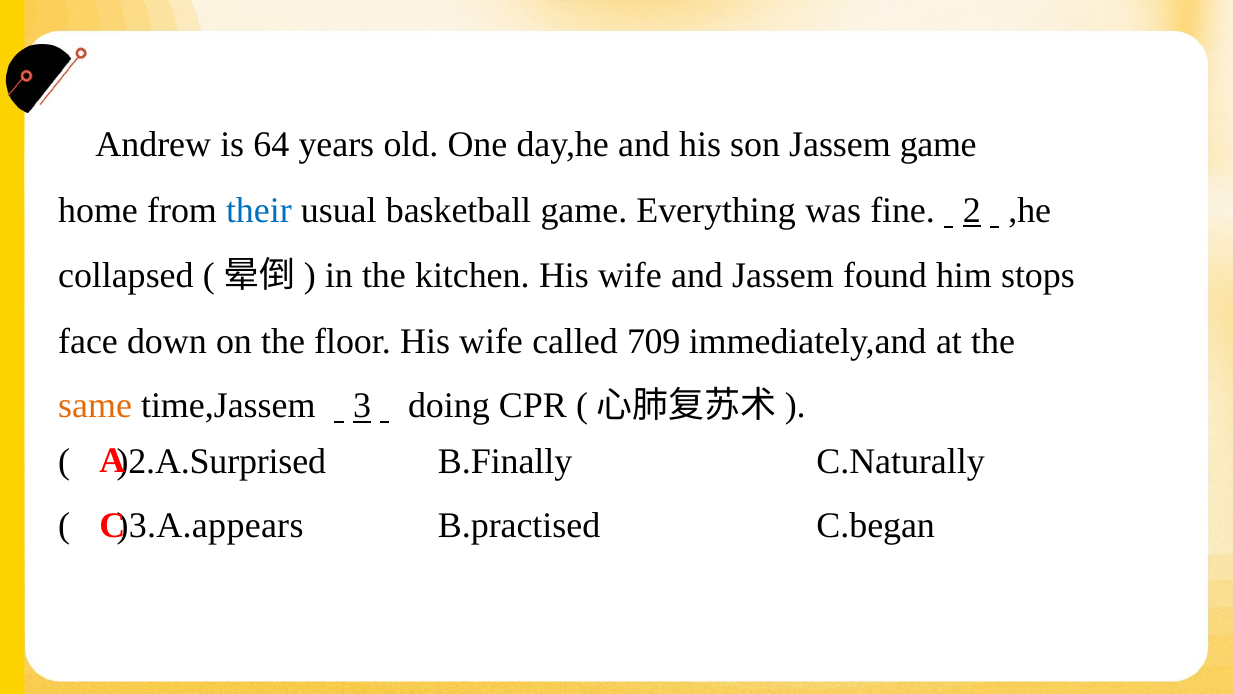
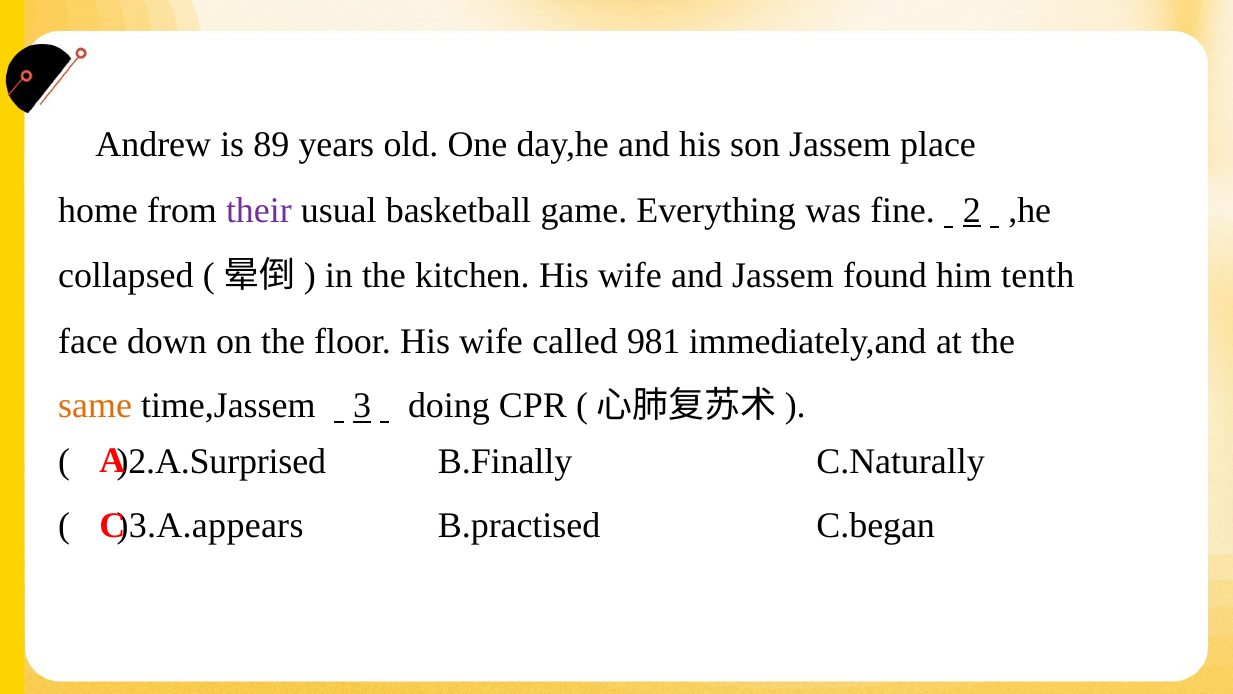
64: 64 -> 89
Jassem game: game -> place
their colour: blue -> purple
stops: stops -> tenth
709: 709 -> 981
